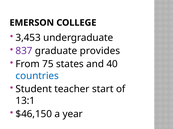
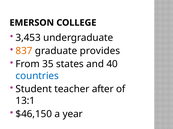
837 colour: purple -> orange
75: 75 -> 35
start: start -> after
